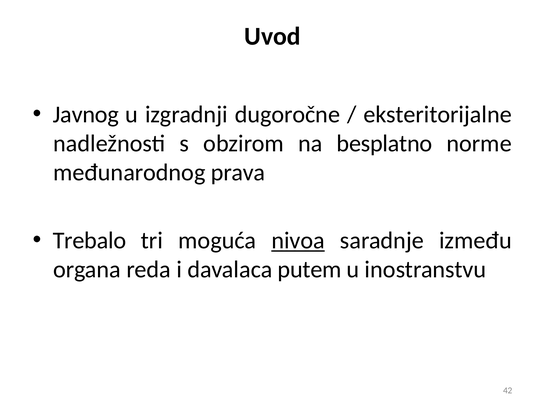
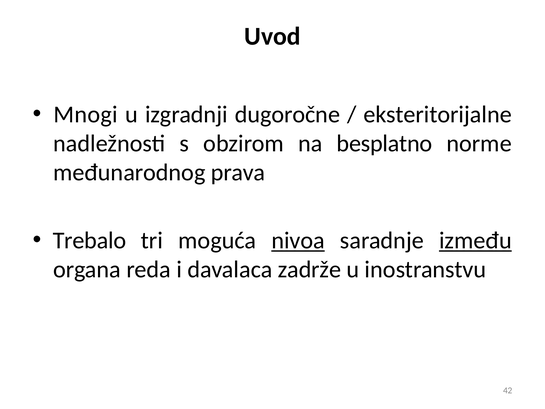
Javnog: Javnog -> Mnogi
između underline: none -> present
putem: putem -> zadrže
